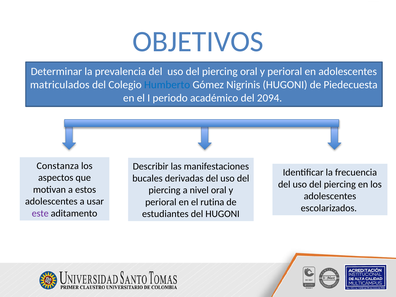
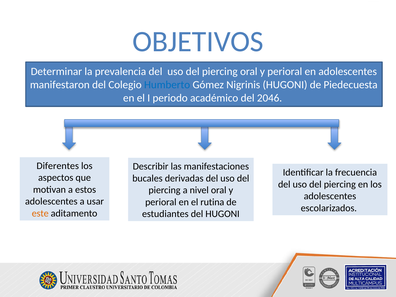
matriculados: matriculados -> manifestaron
2094: 2094 -> 2046
Constanza: Constanza -> Diferentes
este colour: purple -> orange
